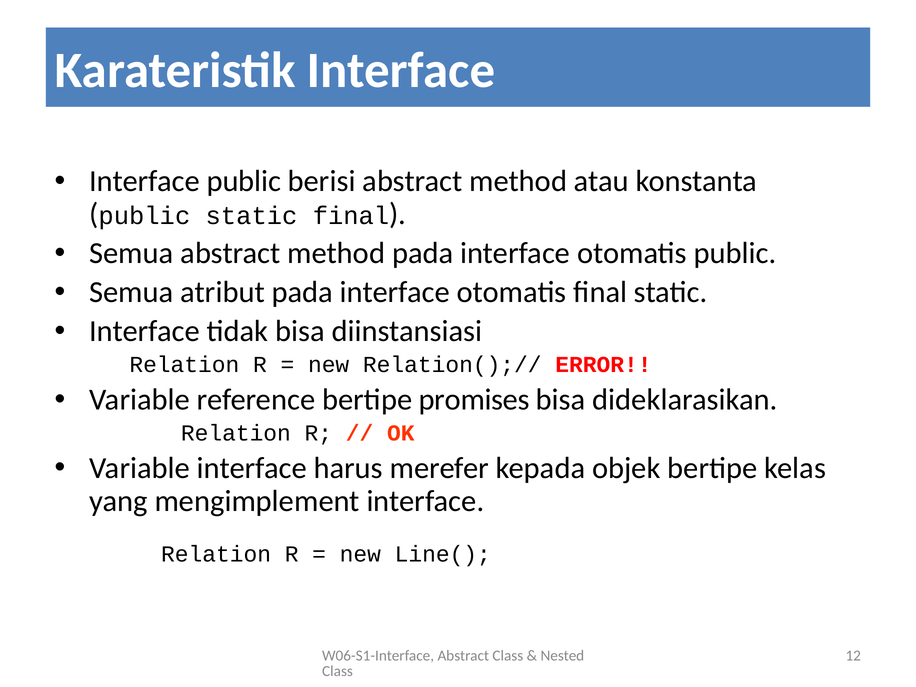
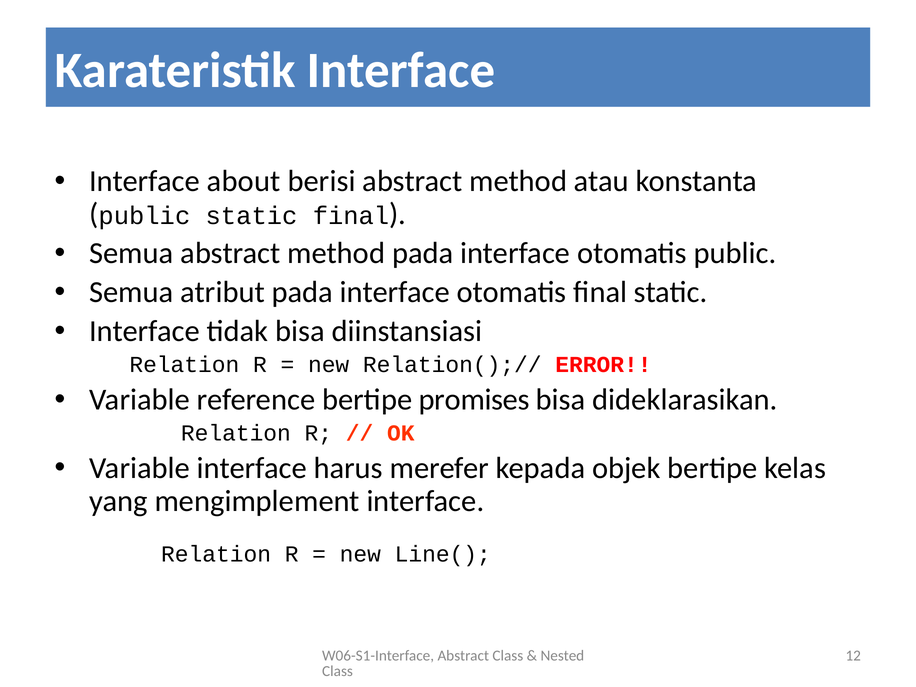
Interface public: public -> about
